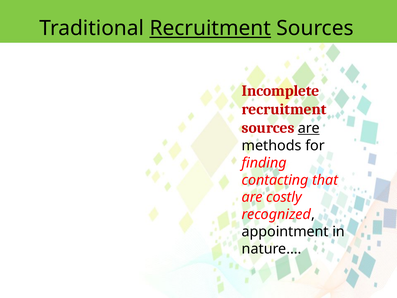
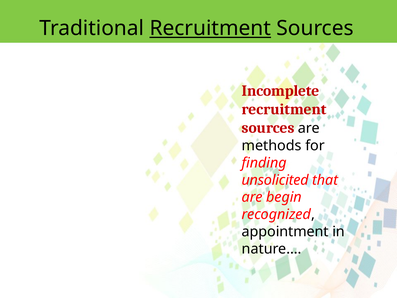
are at (309, 128) underline: present -> none
contacting: contacting -> unsolicited
costly: costly -> begin
